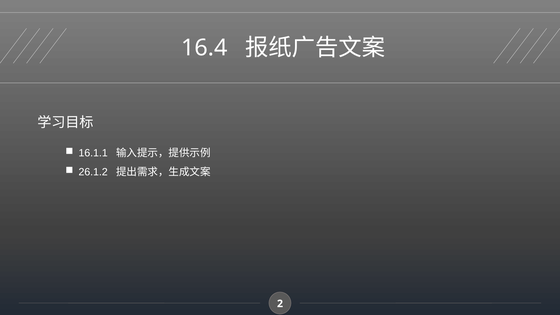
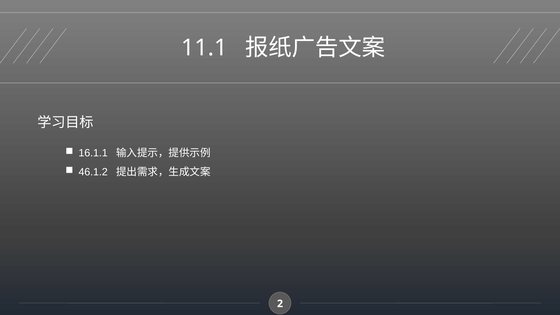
16.4: 16.4 -> 11.1
26.1.2: 26.1.2 -> 46.1.2
